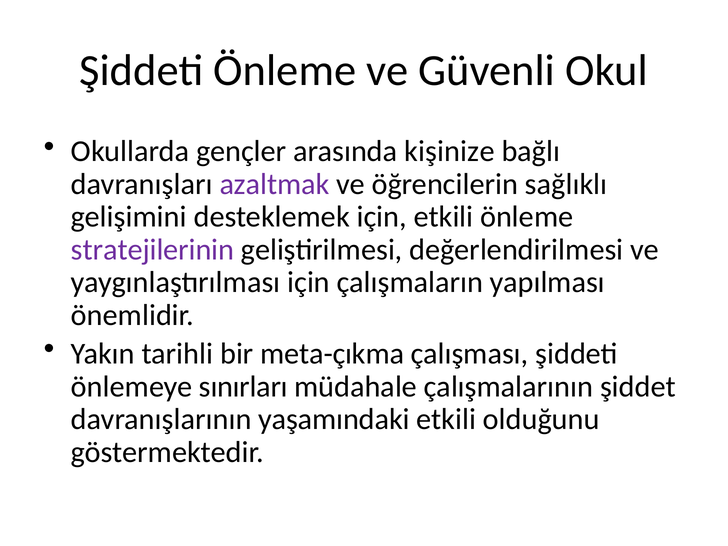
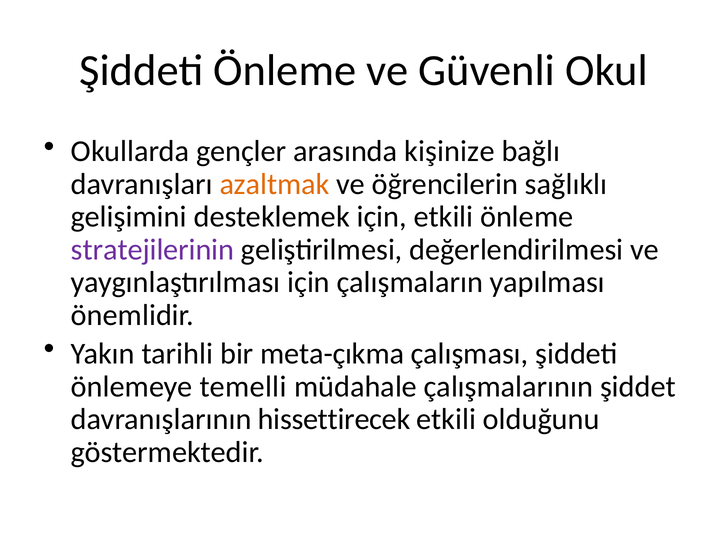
azaltmak colour: purple -> orange
sınırları: sınırları -> temelli
yaşamındaki: yaşamındaki -> hissettirecek
